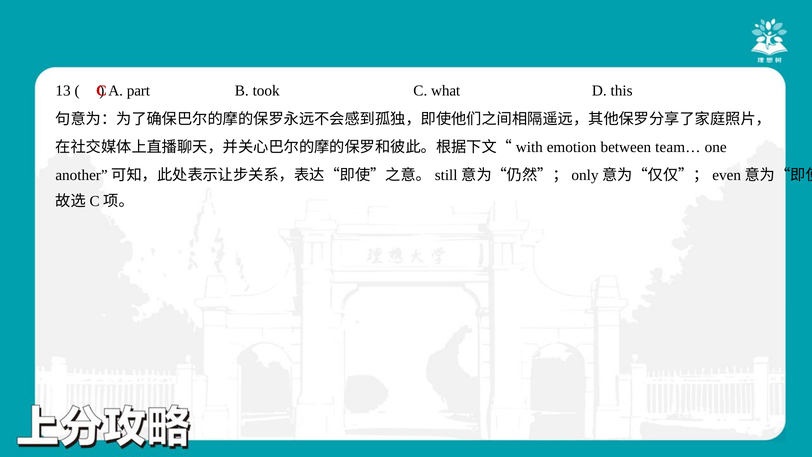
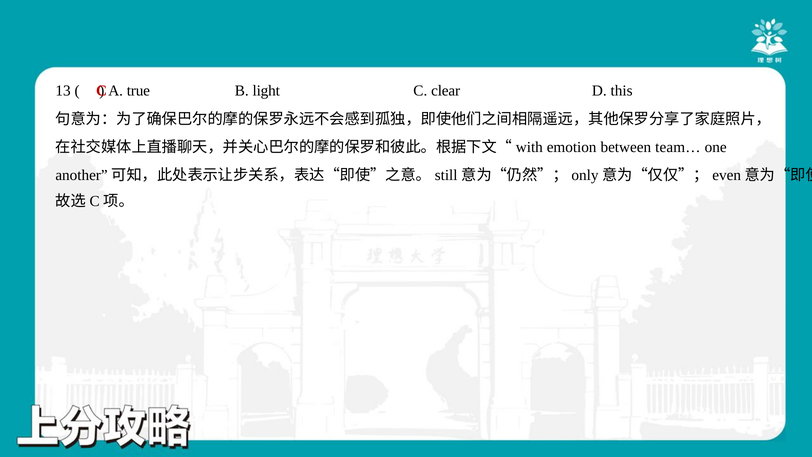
part: part -> true
took: took -> light
what: what -> clear
